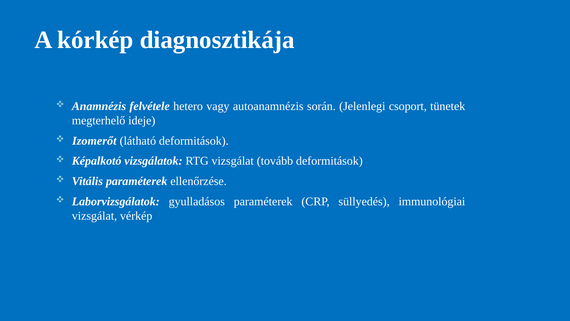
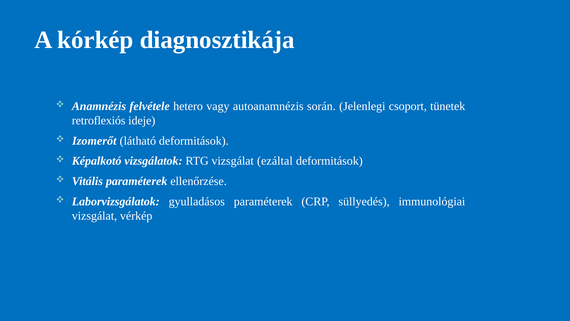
megterhelő: megterhelő -> retroflexiós
tovább: tovább -> ezáltal
